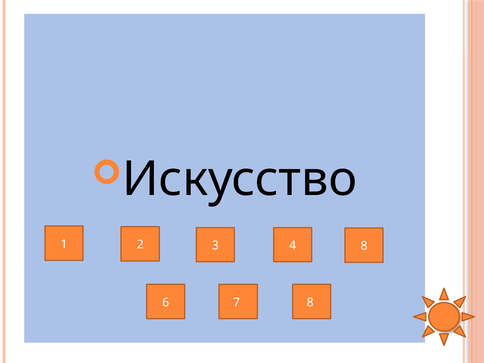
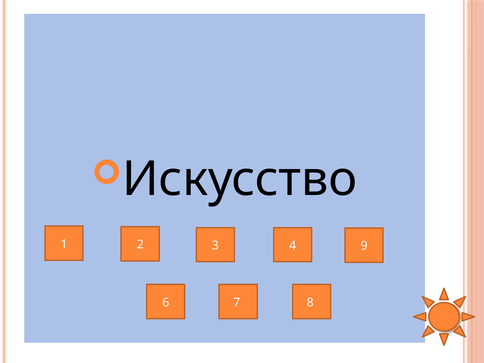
4 8: 8 -> 9
